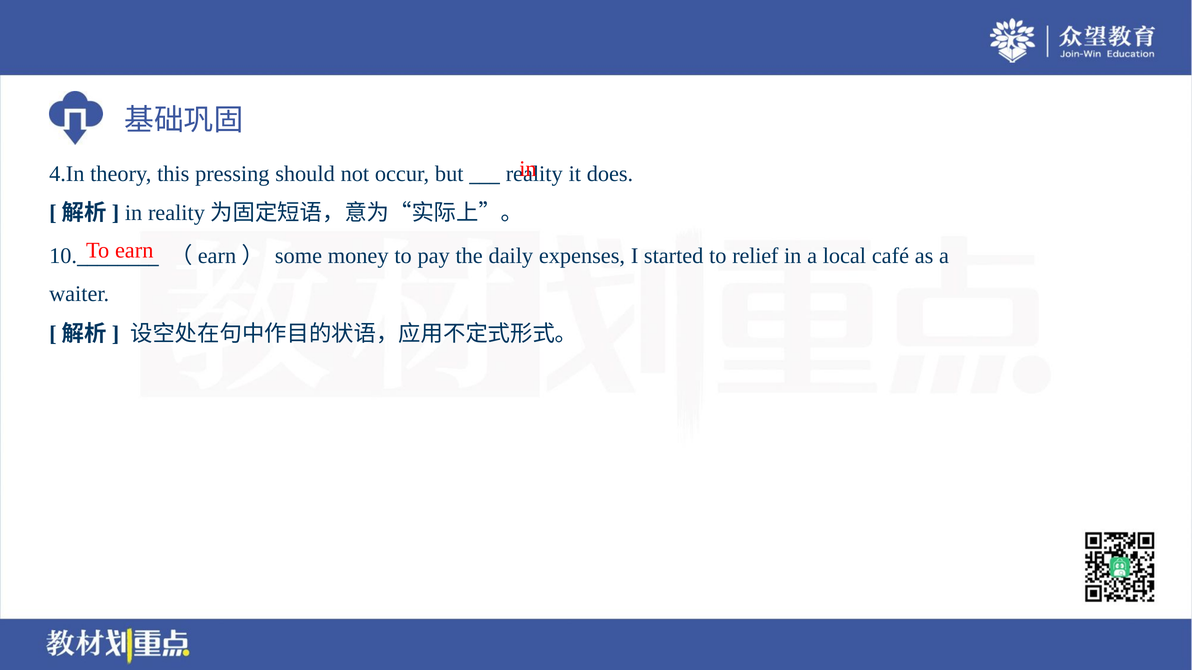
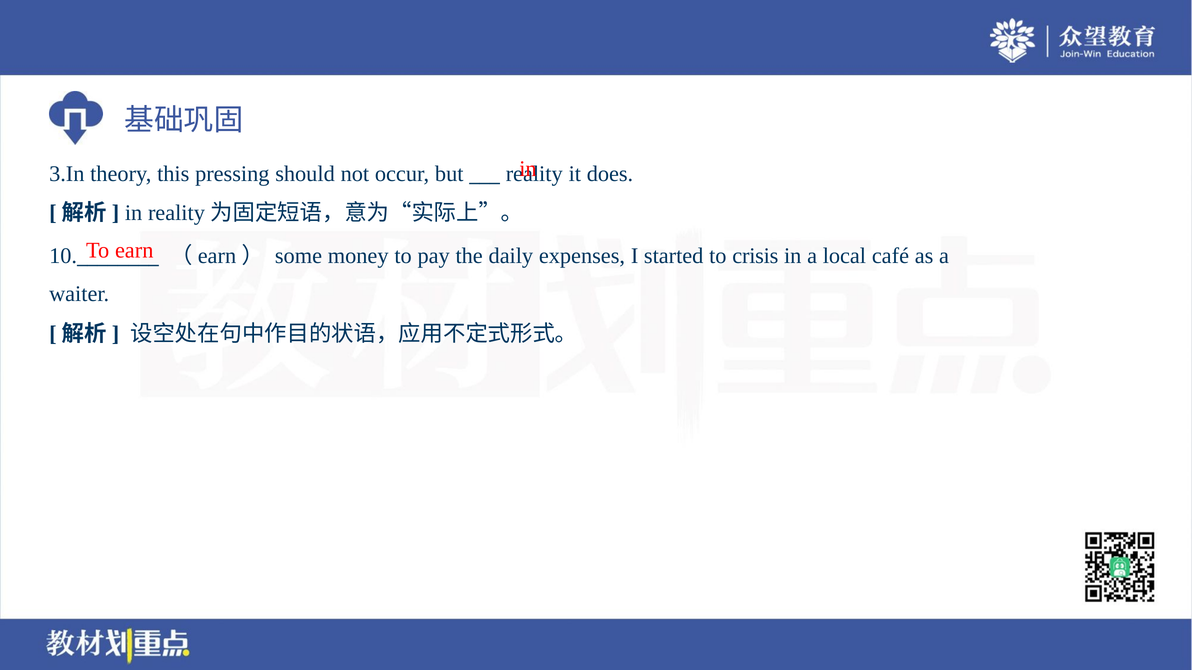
4.In: 4.In -> 3.In
relief: relief -> crisis
